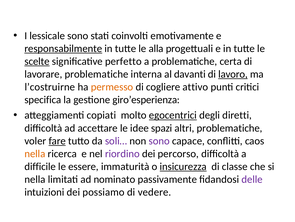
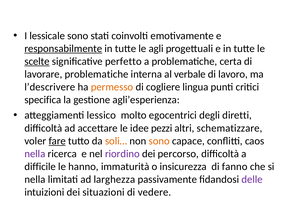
alla: alla -> agli
davanti: davanti -> verbale
lavoro underline: present -> none
l’costruirne: l’costruirne -> l’descrivere
attivo: attivo -> lingua
giro’esperienza: giro’esperienza -> agli’esperienza
copiati: copiati -> lessico
egocentrici underline: present -> none
spazi: spazi -> pezzi
altri problematiche: problematiche -> schematizzare
soli… colour: purple -> orange
sono at (159, 140) colour: purple -> orange
nella at (35, 153) colour: orange -> purple
essere: essere -> hanno
insicurezza underline: present -> none
classe: classe -> fanno
nominato: nominato -> larghezza
possiamo: possiamo -> situazioni
